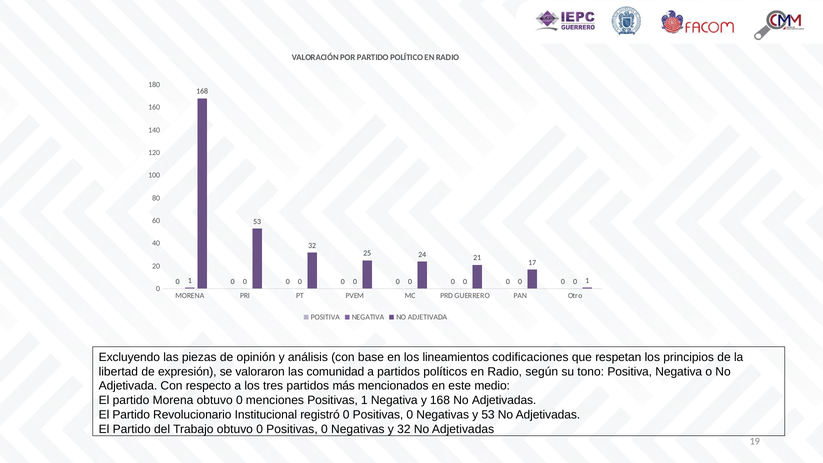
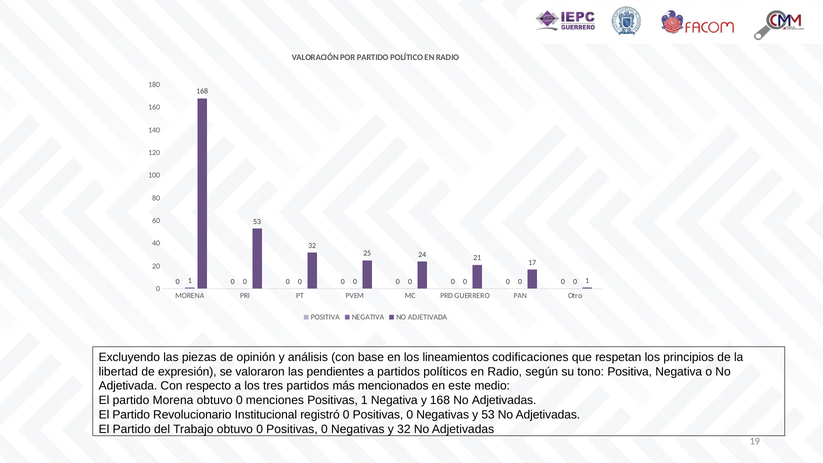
comunidad: comunidad -> pendientes
